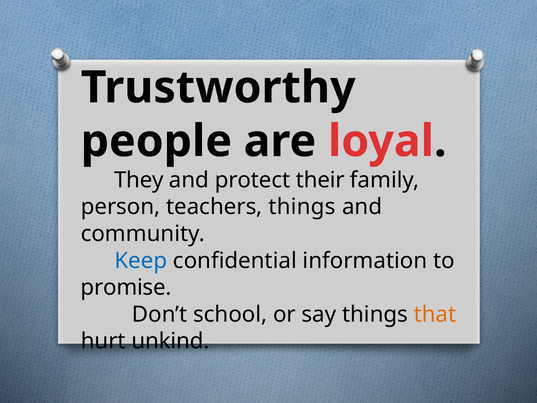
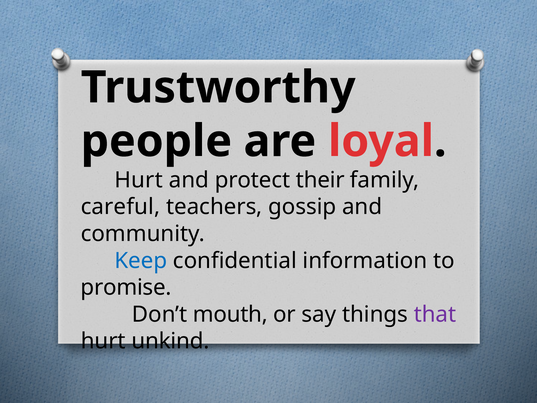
They at (139, 180): They -> Hurt
person: person -> careful
teachers things: things -> gossip
school: school -> mouth
that colour: orange -> purple
